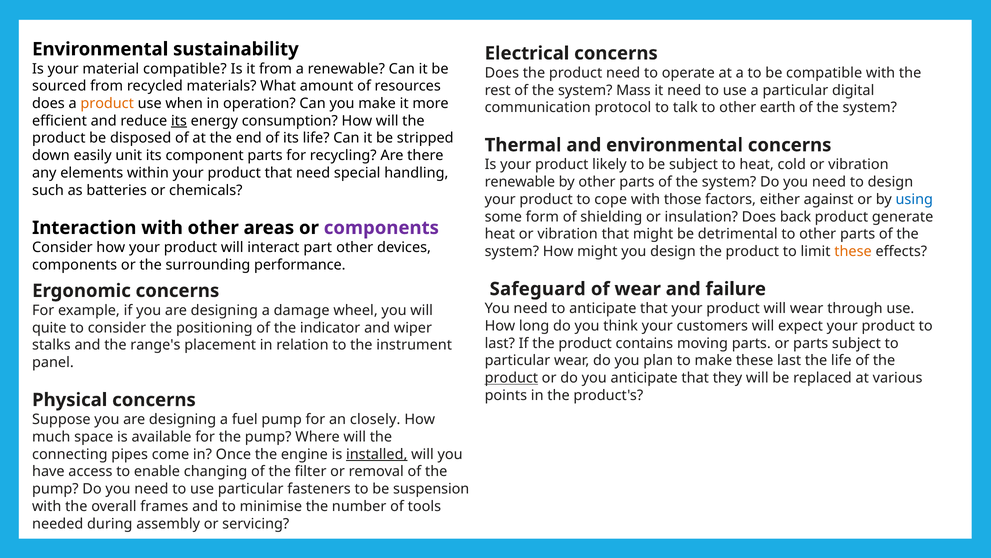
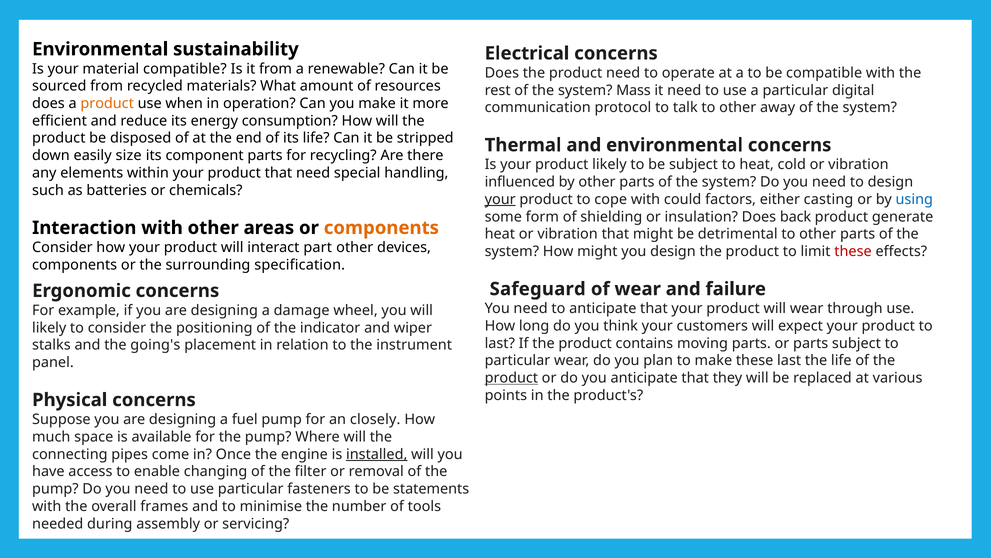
earth: earth -> away
its at (179, 121) underline: present -> none
unit: unit -> size
renewable at (520, 182): renewable -> influenced
your at (500, 199) underline: none -> present
those: those -> could
against: against -> casting
components at (381, 228) colour: purple -> orange
these at (853, 251) colour: orange -> red
performance: performance -> specification
quite at (49, 327): quite -> likely
range's: range's -> going's
suspension: suspension -> statements
